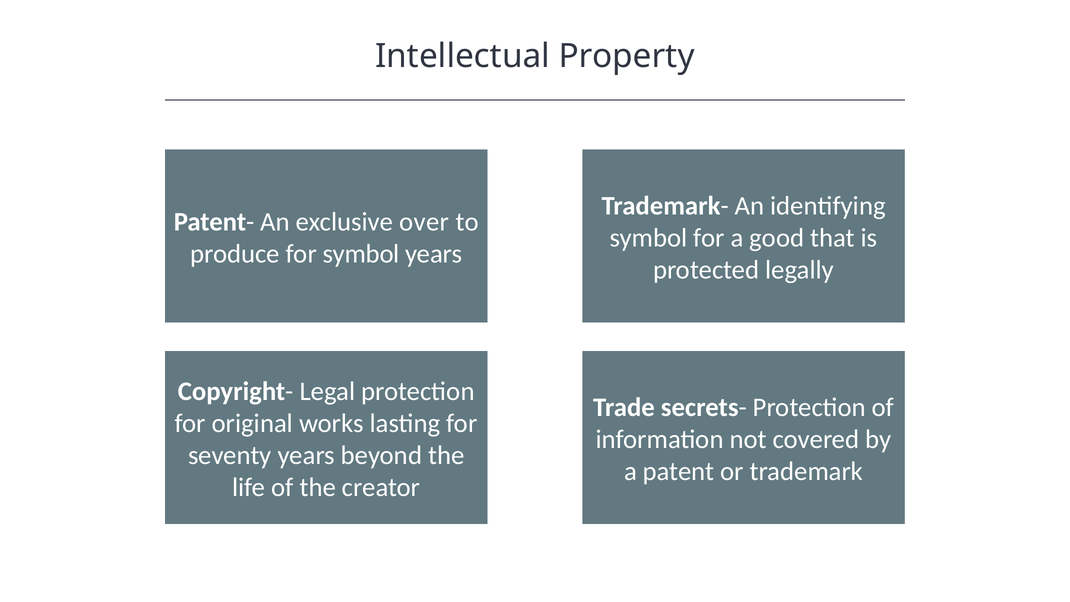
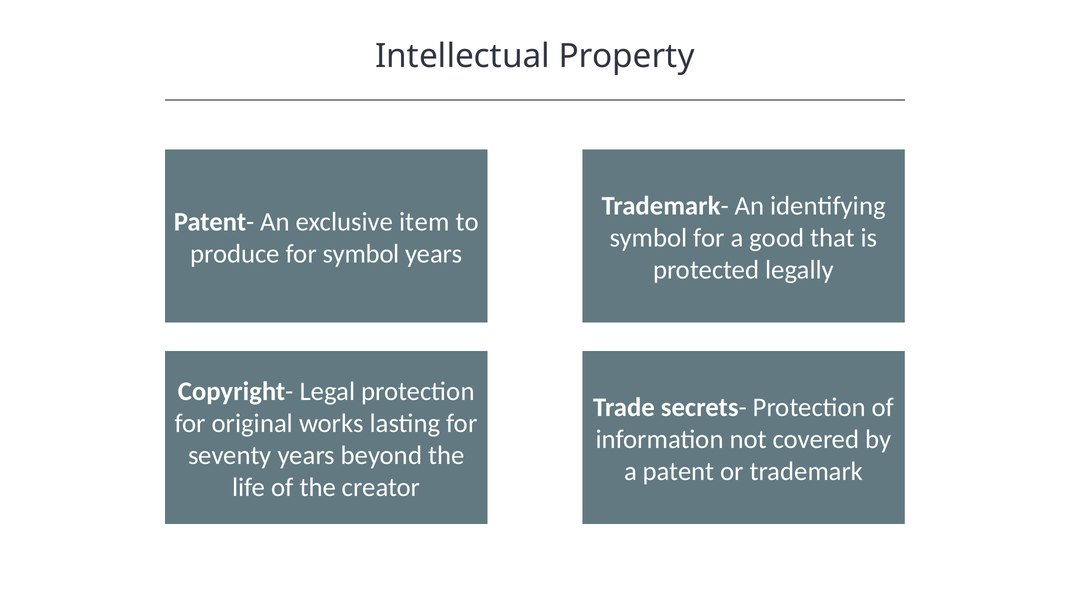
over: over -> item
